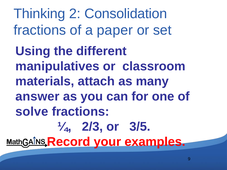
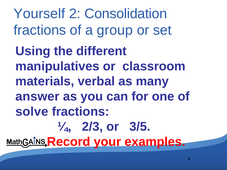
Thinking: Thinking -> Yourself
paper: paper -> group
attach: attach -> verbal
